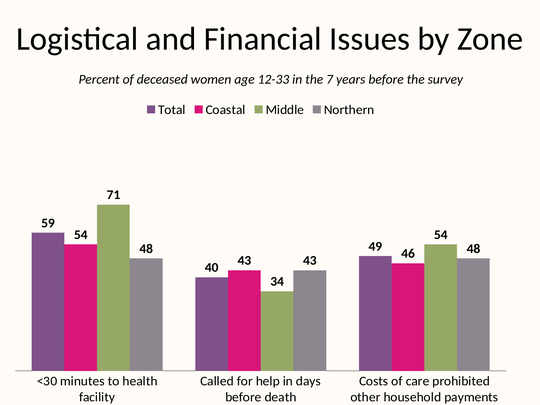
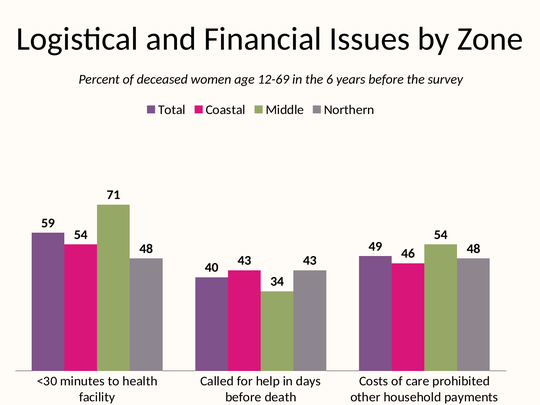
12-33: 12-33 -> 12-69
7: 7 -> 6
